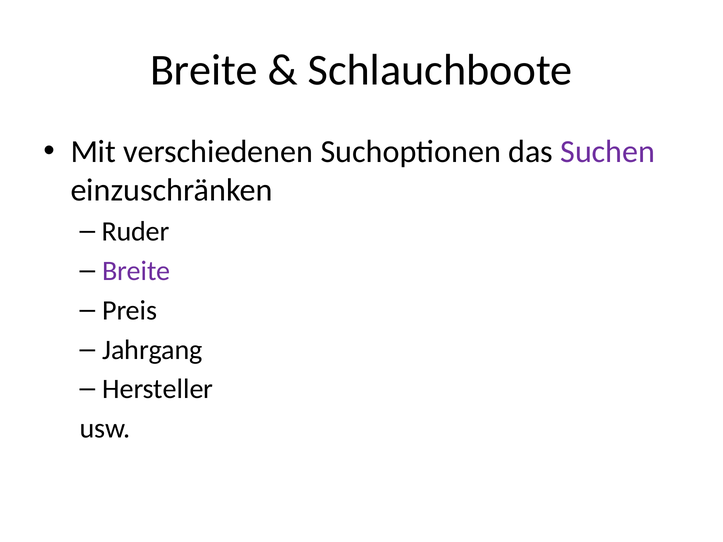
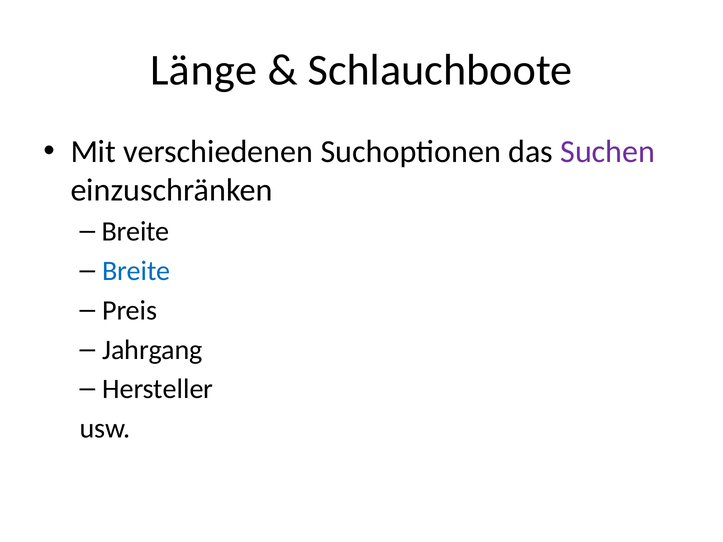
Breite at (204, 70): Breite -> Länge
Ruder at (136, 232): Ruder -> Breite
Breite at (136, 271) colour: purple -> blue
